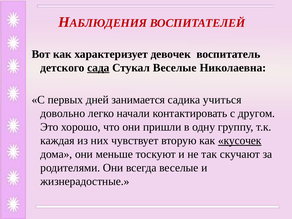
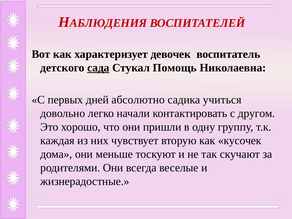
Стукал Веселые: Веселые -> Помощь
занимается: занимается -> абсолютно
кусочек underline: present -> none
